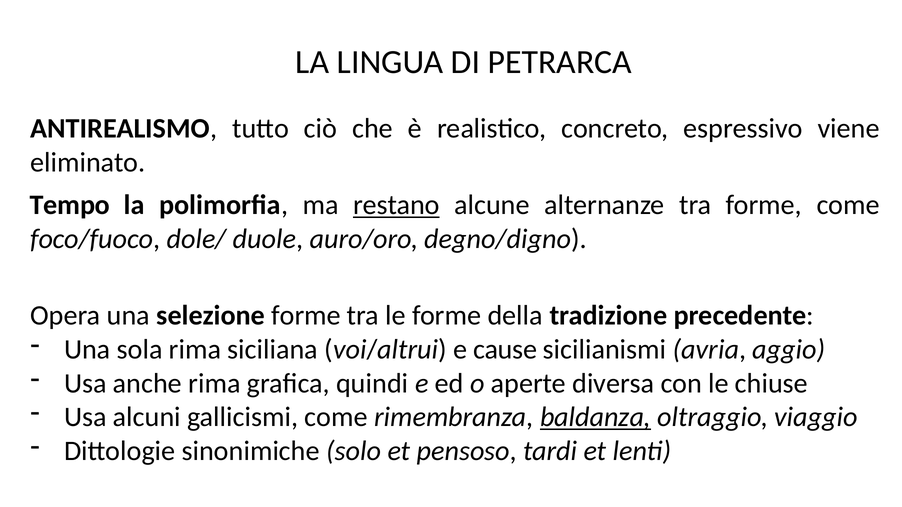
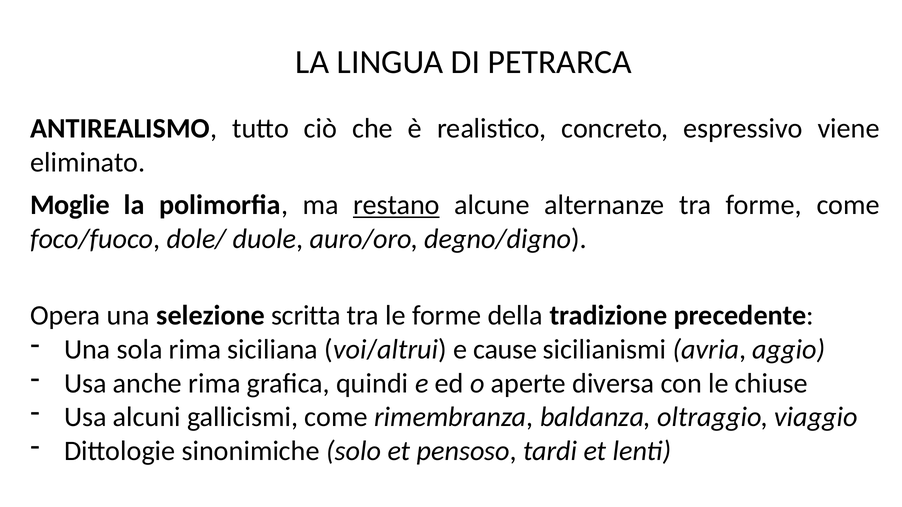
Tempo: Tempo -> Moglie
selezione forme: forme -> scritta
baldanza underline: present -> none
